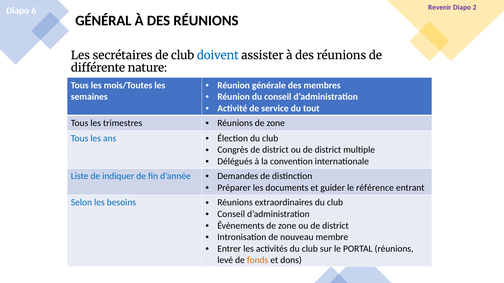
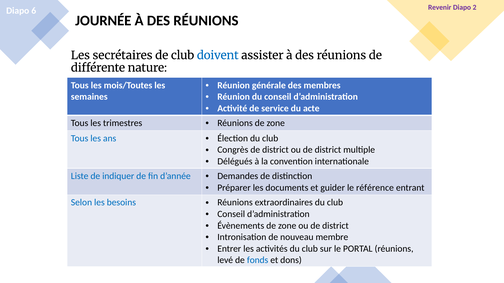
GÉNÉRAL: GÉNÉRAL -> JOURNÉE
tout: tout -> acte
fonds colour: orange -> blue
